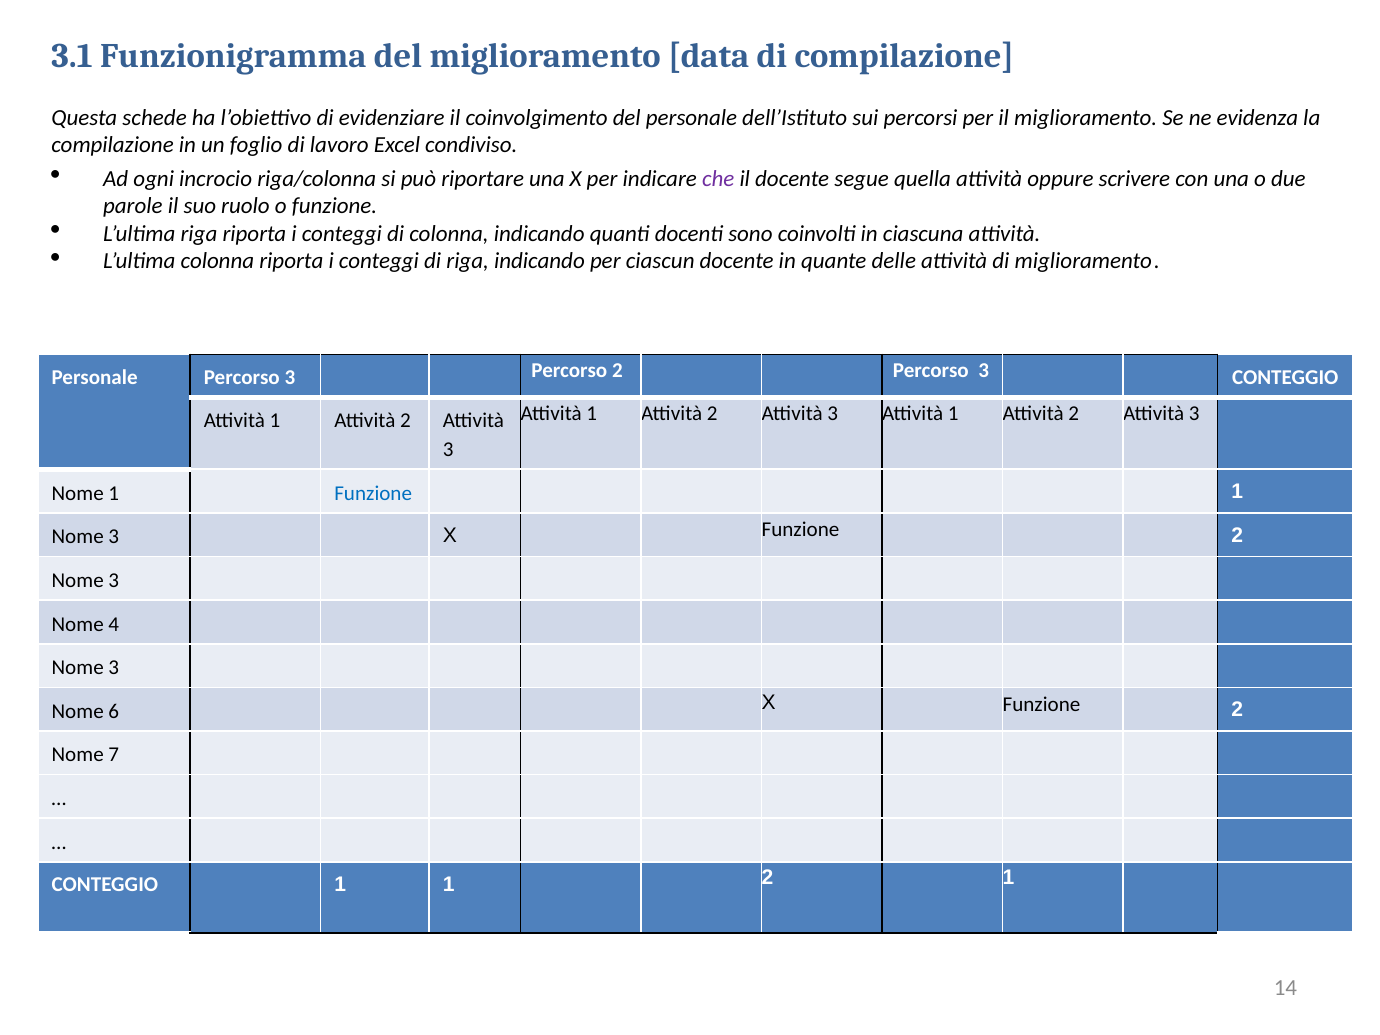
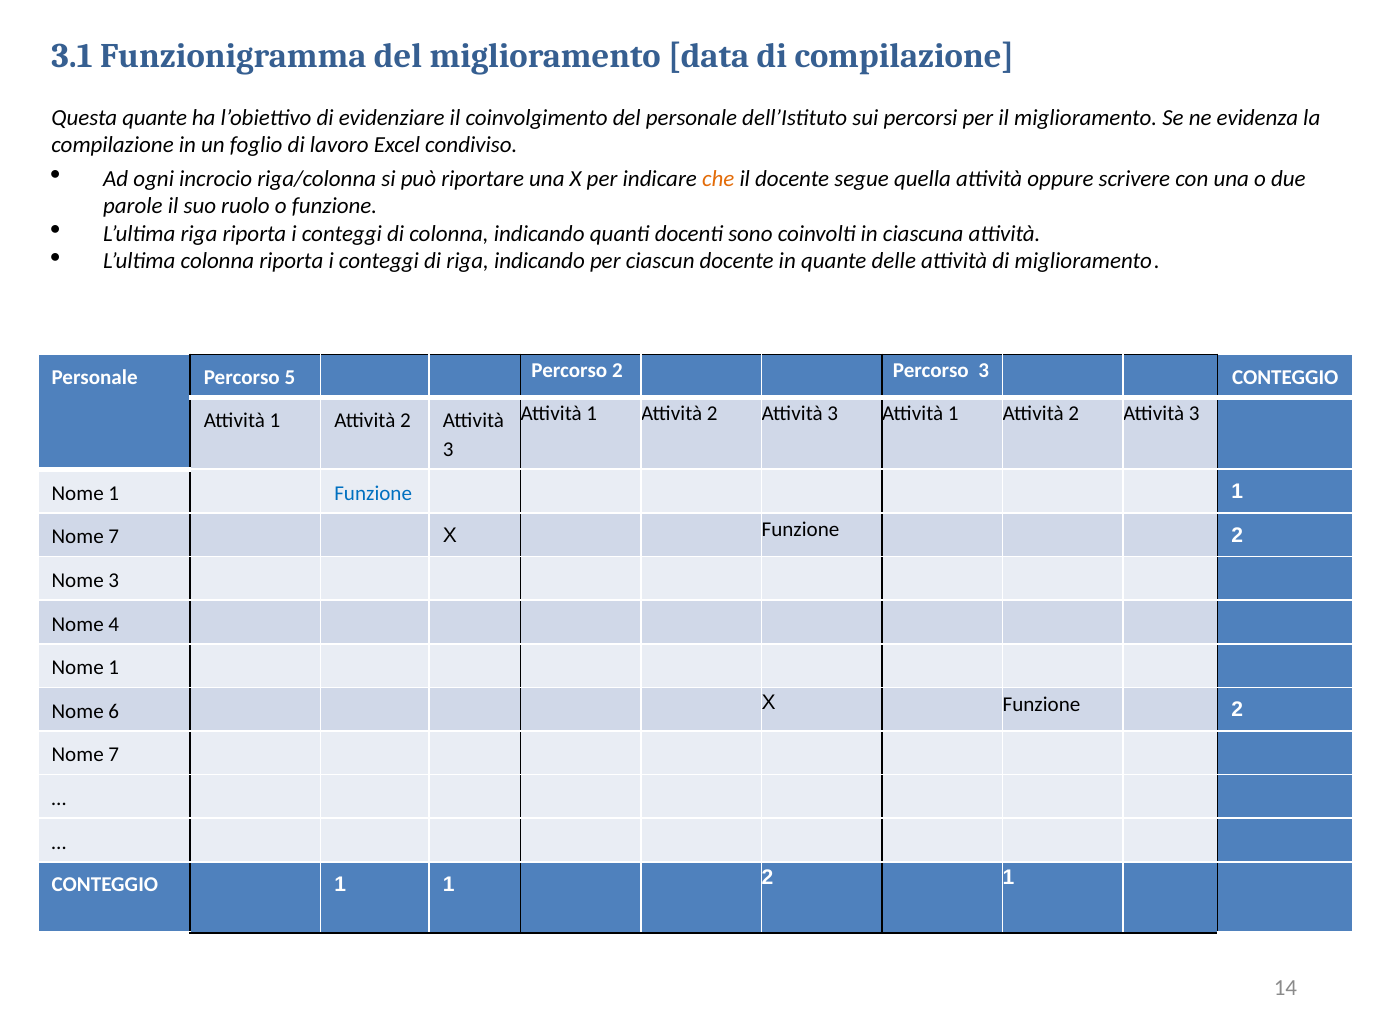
Questa schede: schede -> quante
che colour: purple -> orange
Personale Percorso 3: 3 -> 5
3 at (114, 537): 3 -> 7
3 at (114, 668): 3 -> 1
